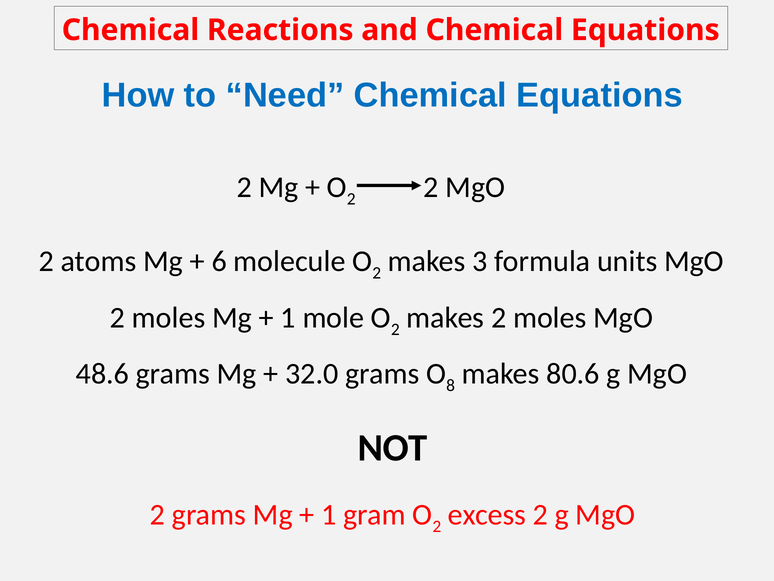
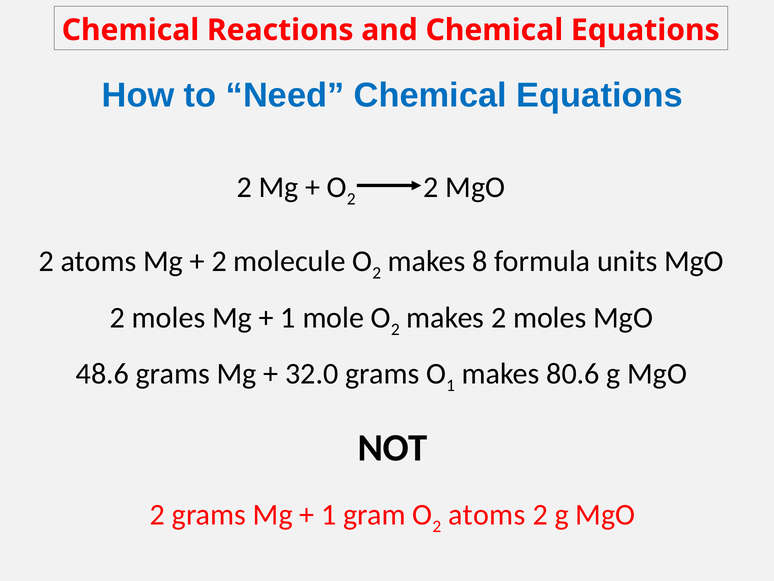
6 at (219, 261): 6 -> 2
3: 3 -> 8
8 at (451, 385): 8 -> 1
excess at (487, 514): excess -> atoms
